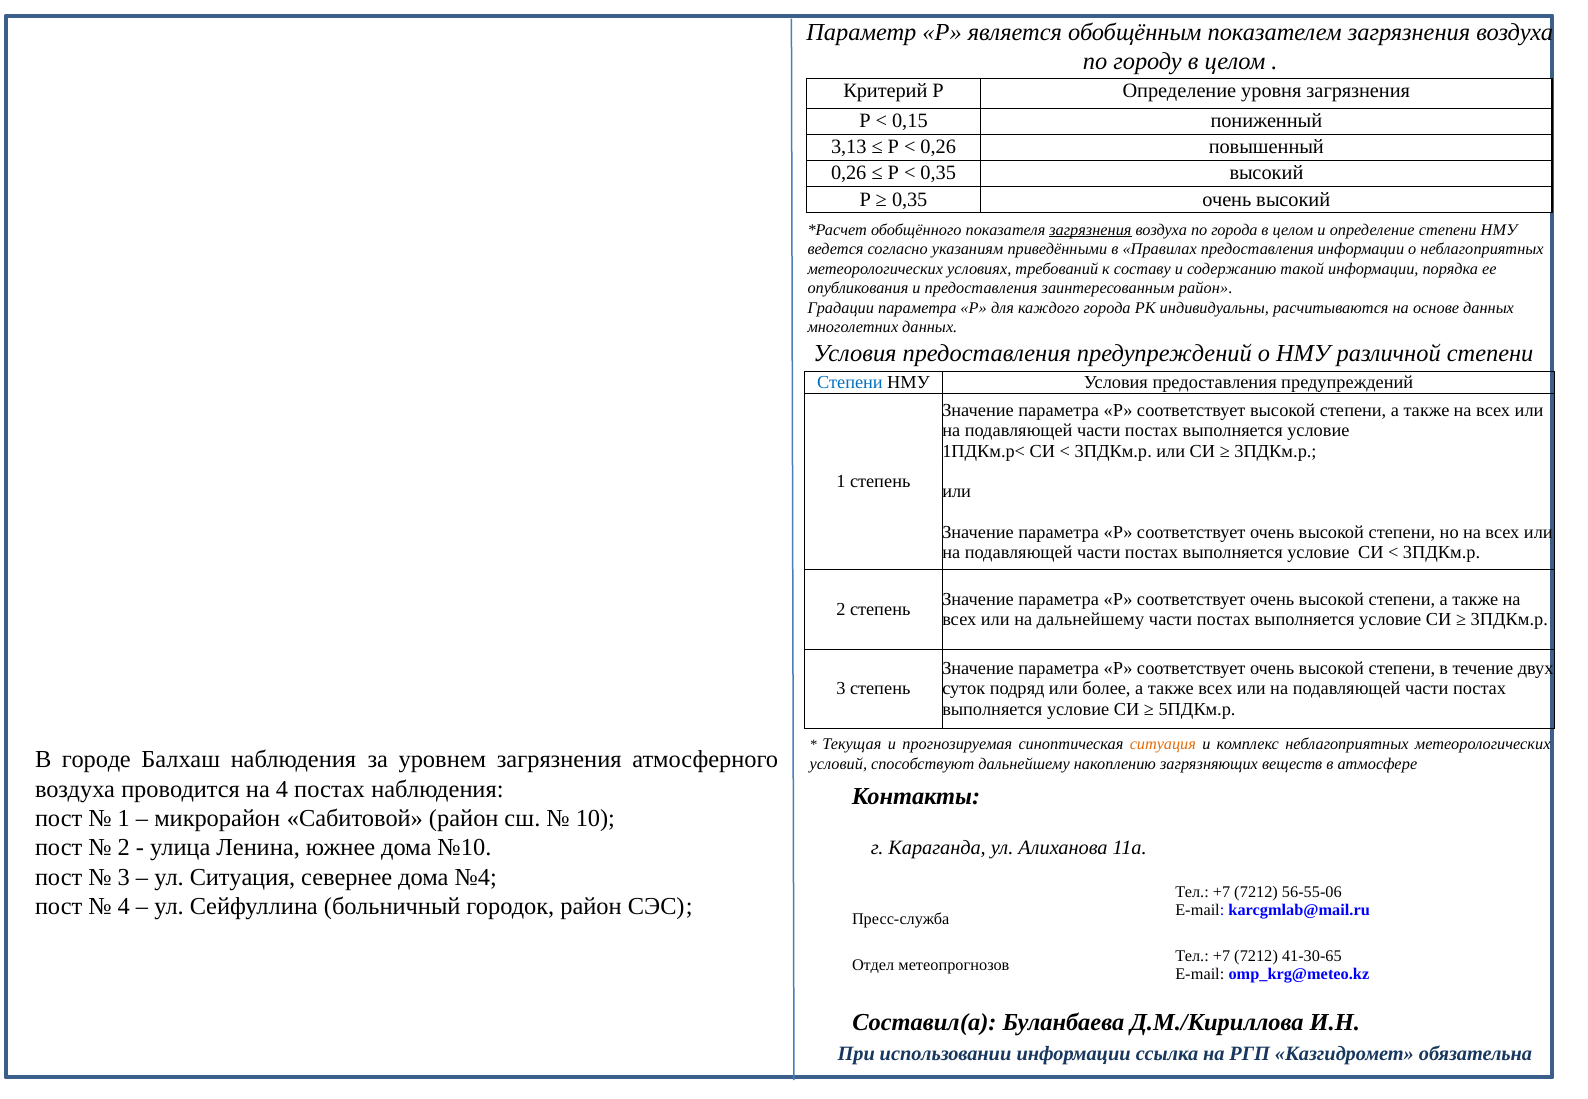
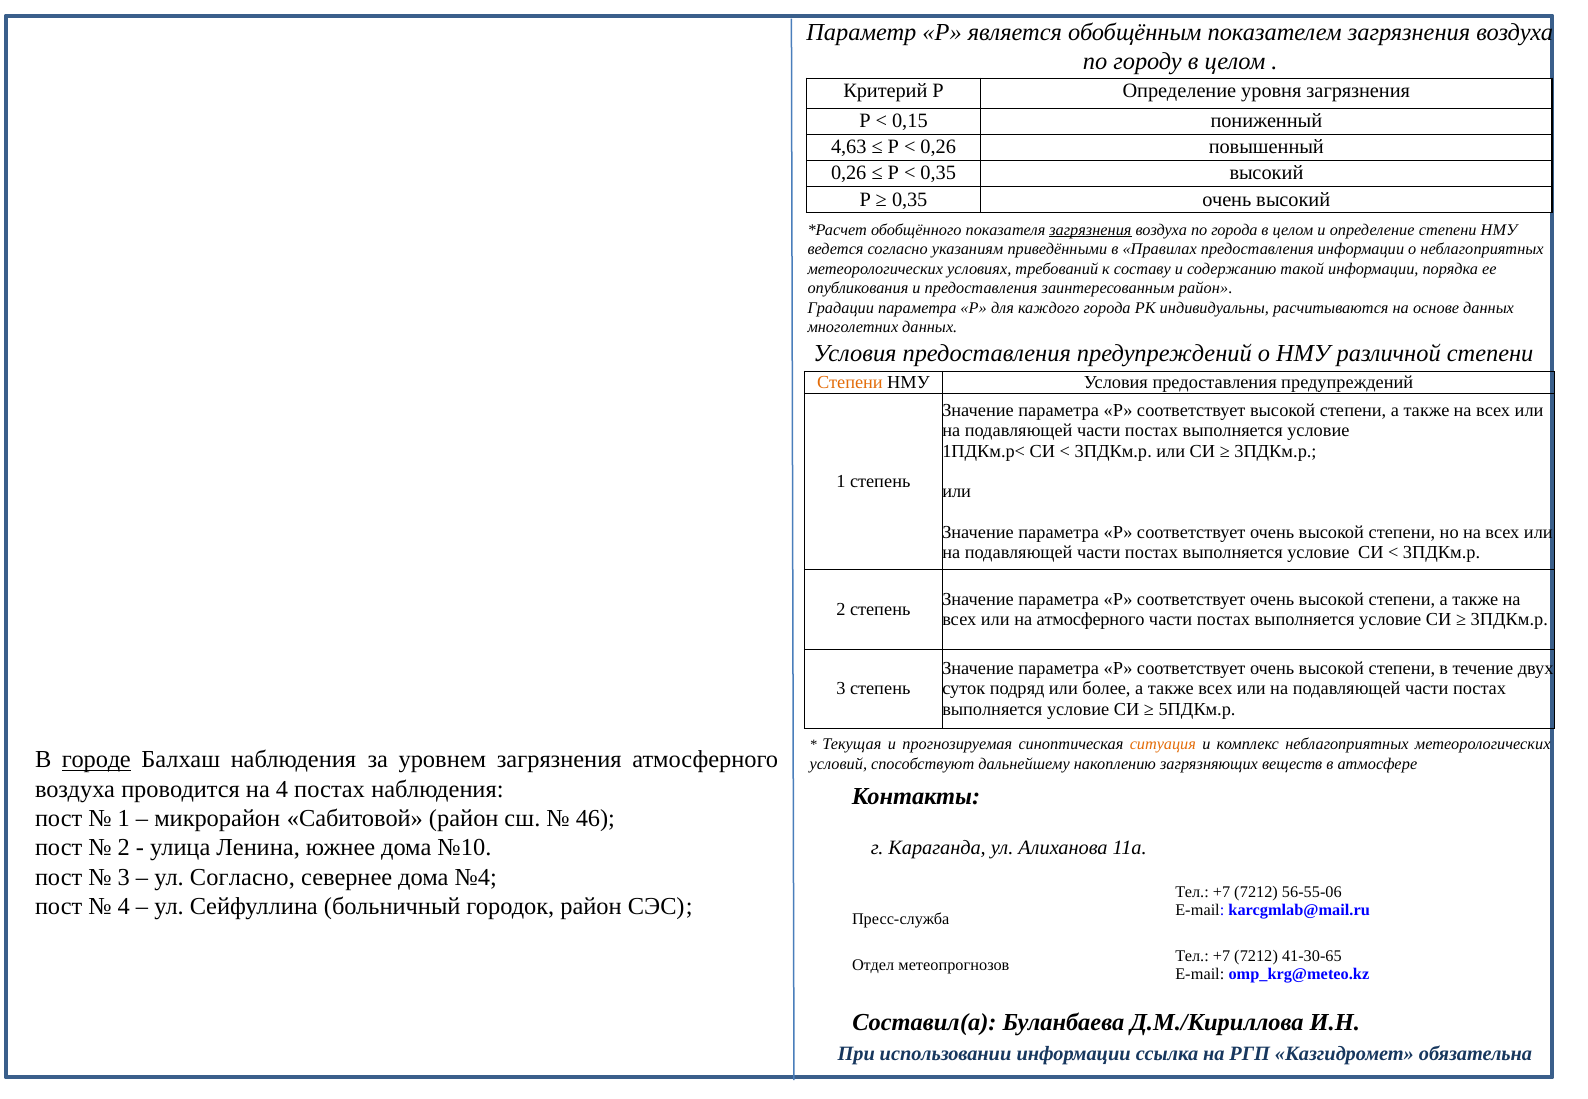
3,13: 3,13 -> 4,63
Степени at (850, 383) colour: blue -> orange
на дальнейшему: дальнейшему -> атмосферного
городе underline: none -> present
10: 10 -> 46
ул Ситуация: Ситуация -> Согласно
